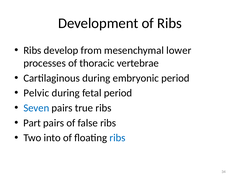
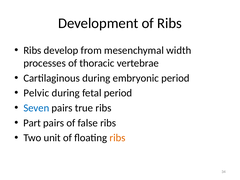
lower: lower -> width
into: into -> unit
ribs at (118, 138) colour: blue -> orange
